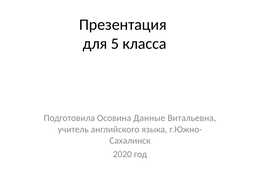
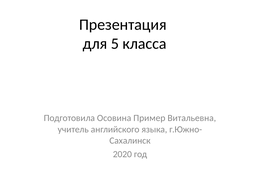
Данные: Данные -> Пример
